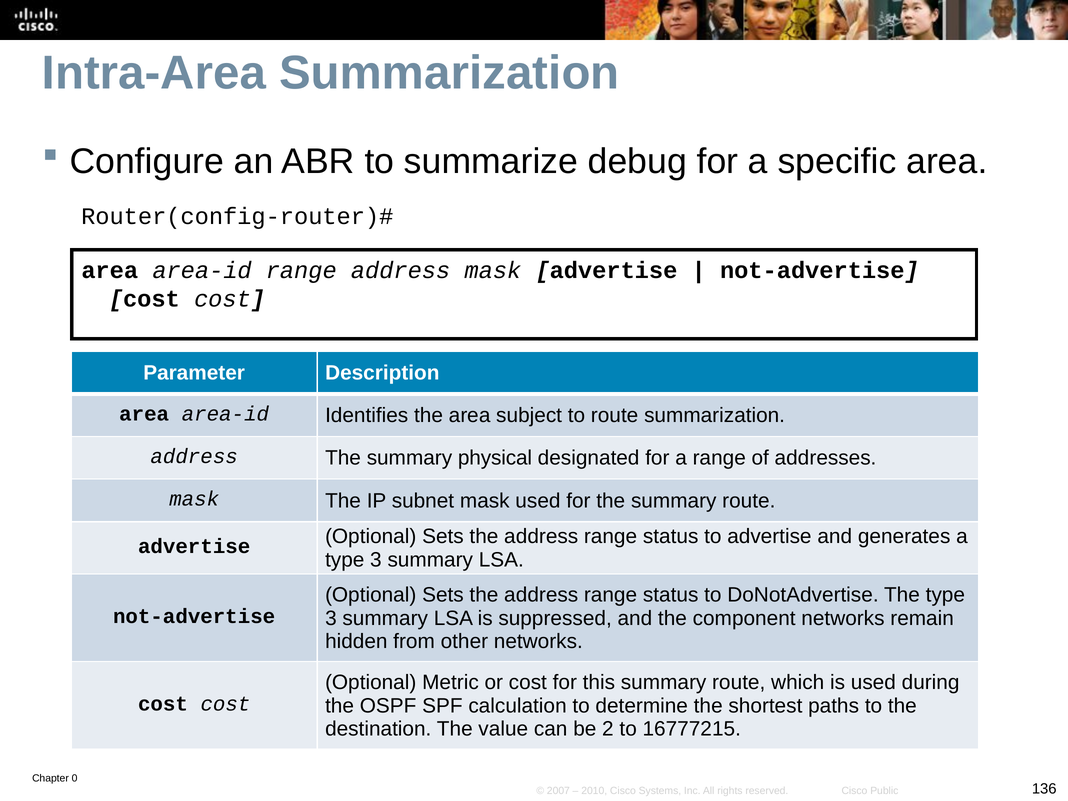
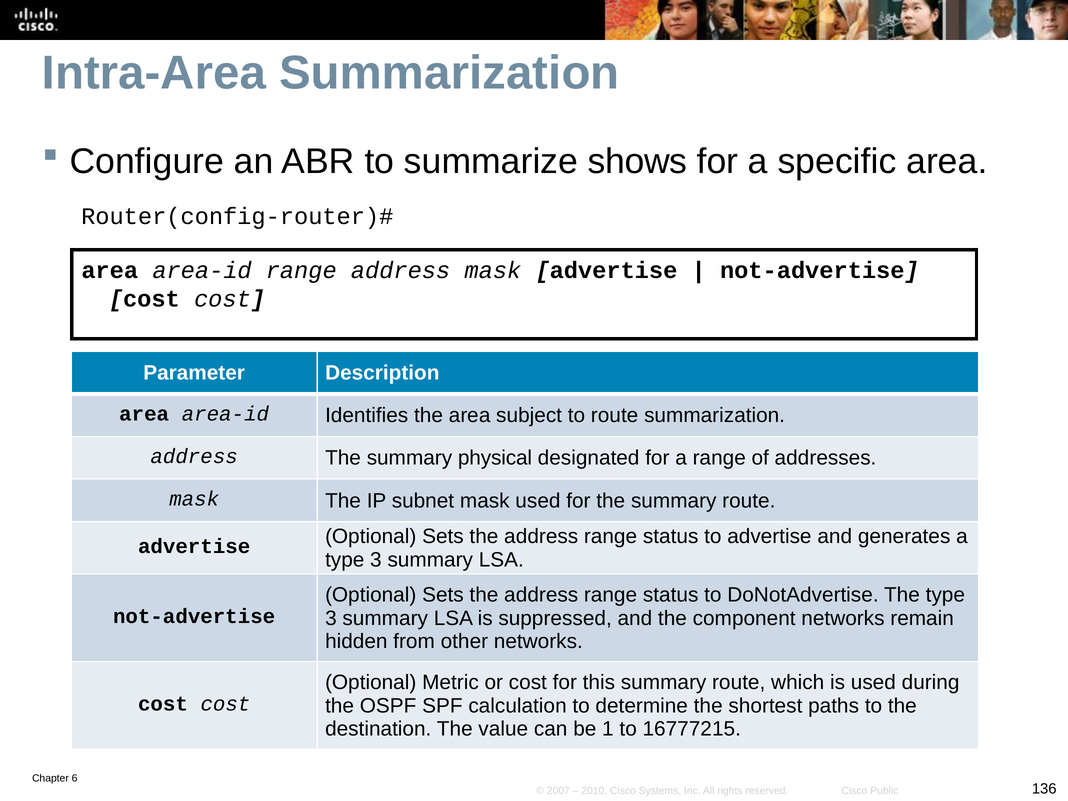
debug: debug -> shows
2: 2 -> 1
0: 0 -> 6
